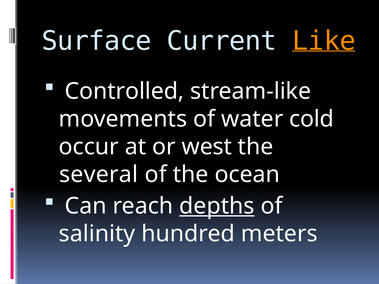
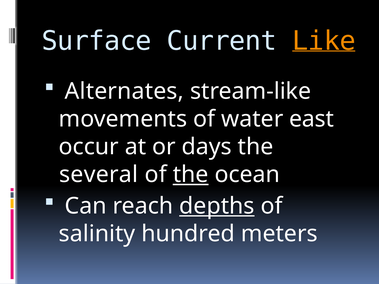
Controlled: Controlled -> Alternates
cold: cold -> east
west: west -> days
the at (191, 175) underline: none -> present
